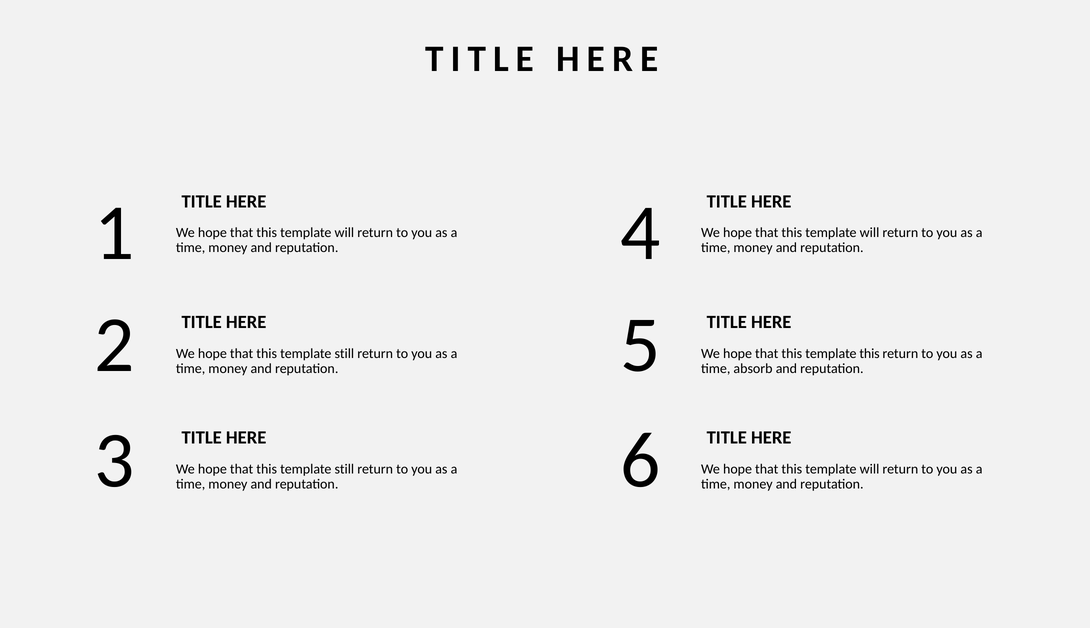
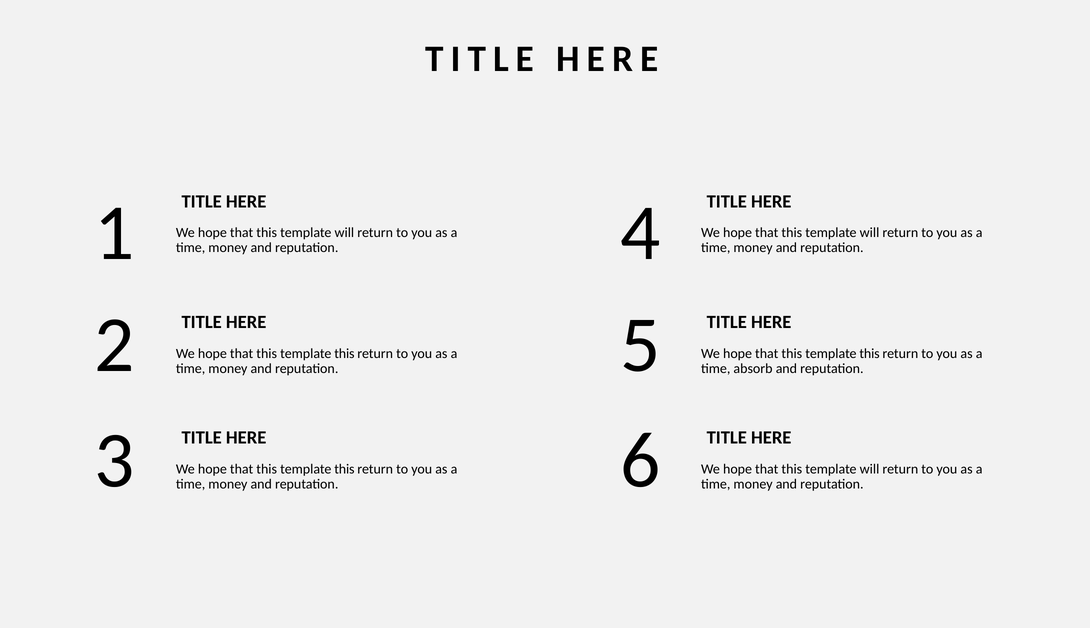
still at (344, 353): still -> this
still at (344, 469): still -> this
